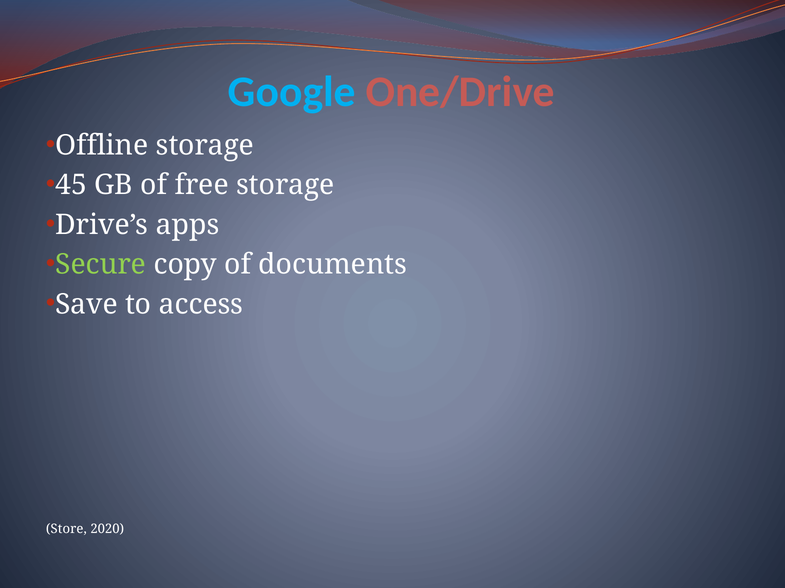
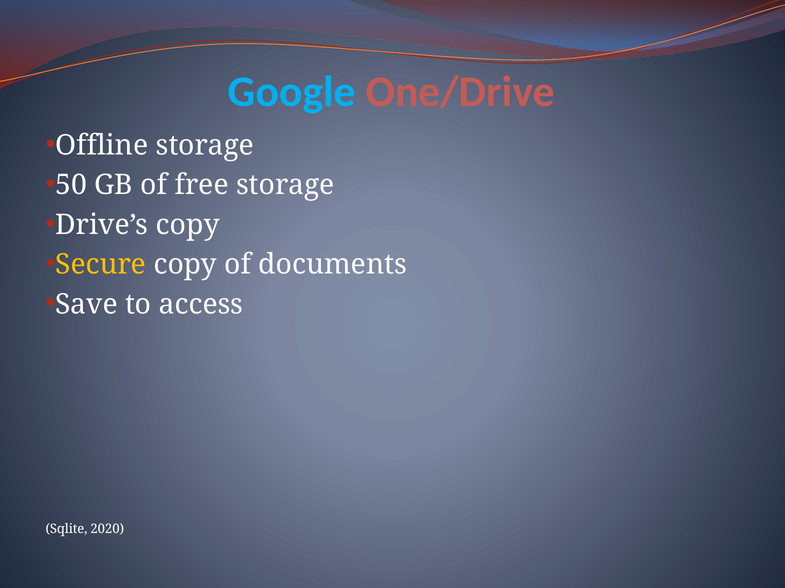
45: 45 -> 50
Drive’s apps: apps -> copy
Secure colour: light green -> yellow
Store: Store -> Sqlite
